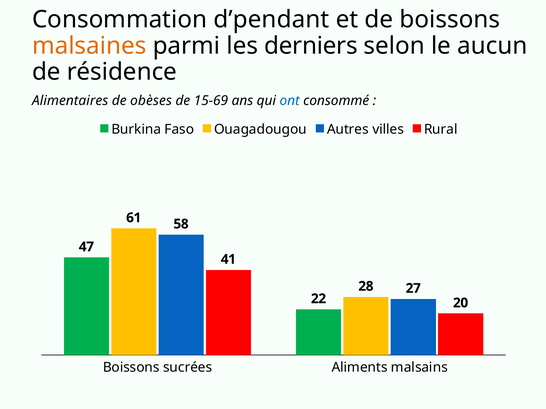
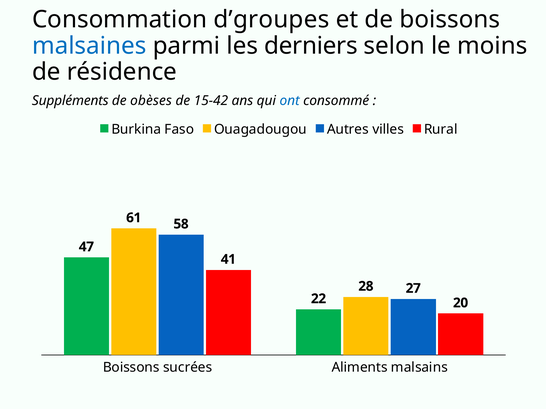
d’pendant: d’pendant -> d’groupes
malsaines colour: orange -> blue
aucun: aucun -> moins
Alimentaires: Alimentaires -> Suppléments
15-69: 15-69 -> 15-42
